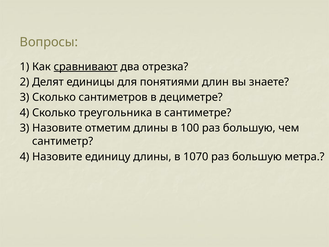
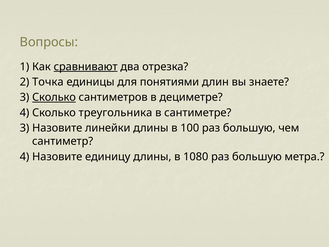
Делят: Делят -> Точка
Сколько at (54, 97) underline: none -> present
отметим: отметим -> линейки
1070: 1070 -> 1080
